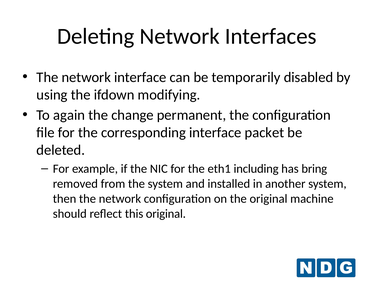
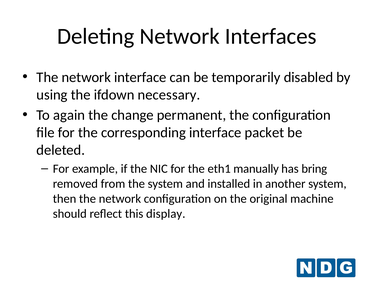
modifying: modifying -> necessary
including: including -> manually
this original: original -> display
